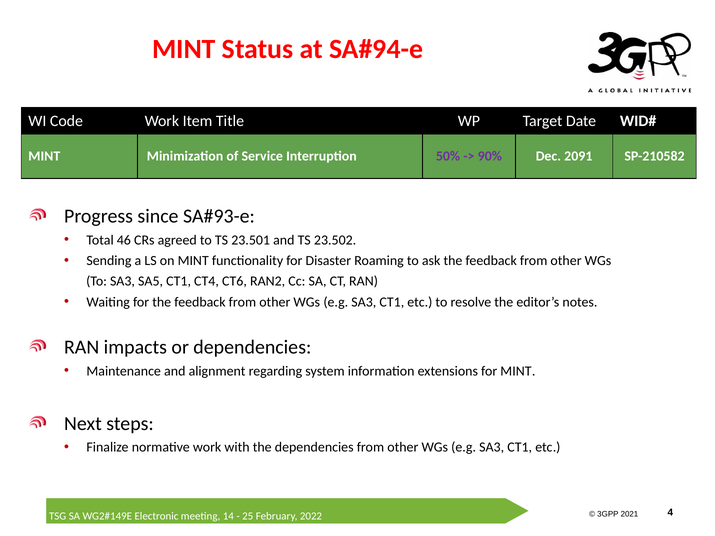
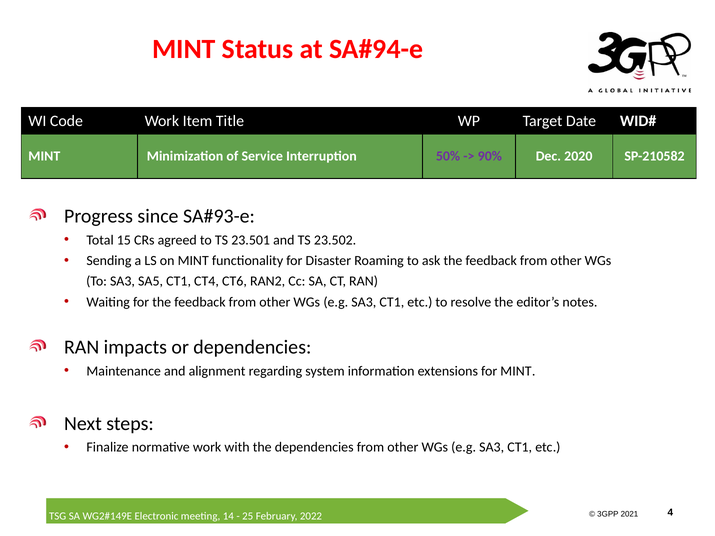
2091: 2091 -> 2020
46: 46 -> 15
